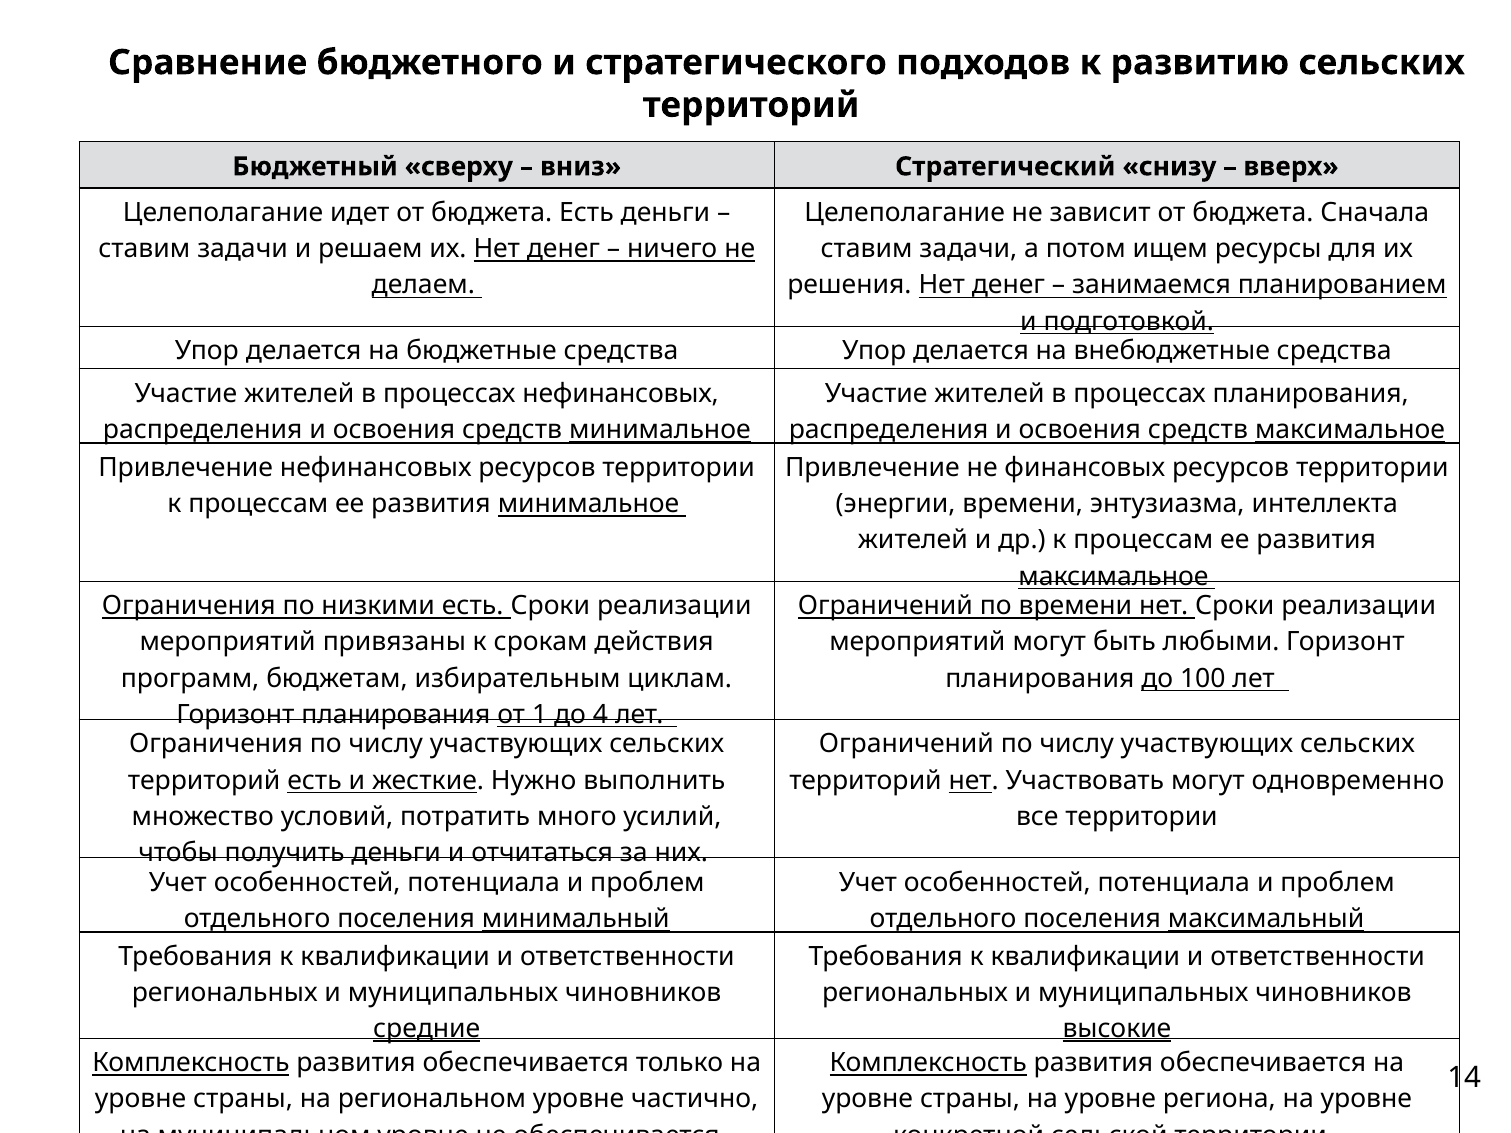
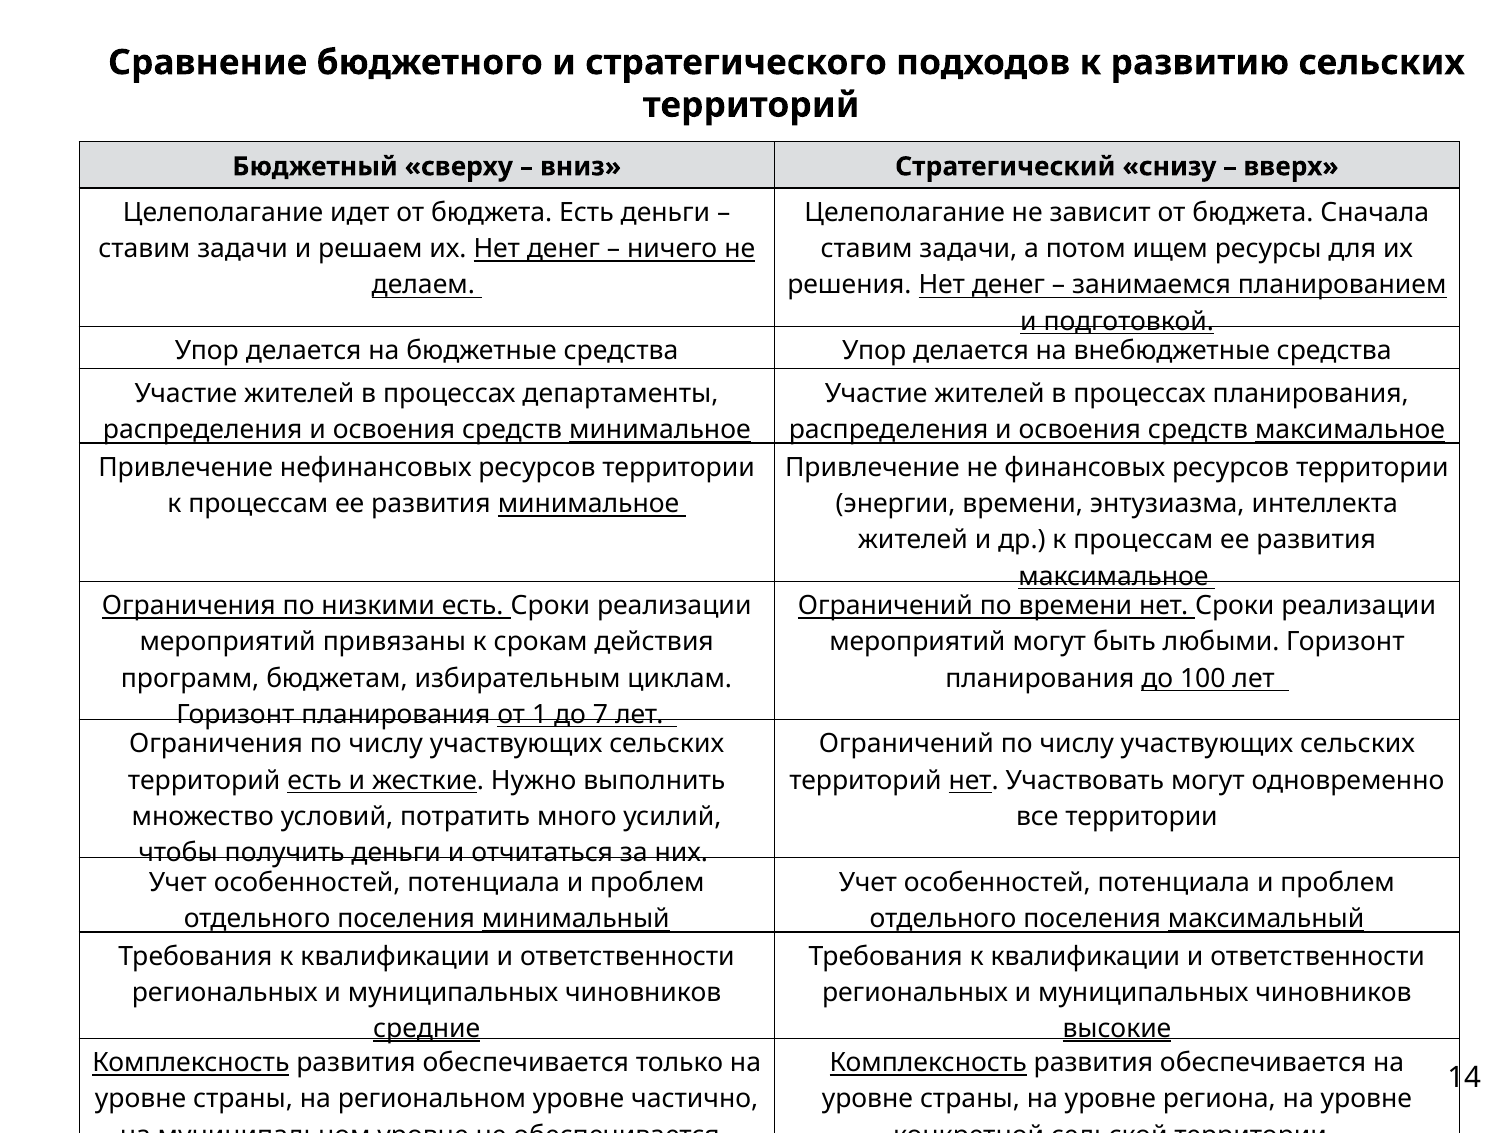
процессах нефинансовых: нефинансовых -> департаменты
4: 4 -> 7
